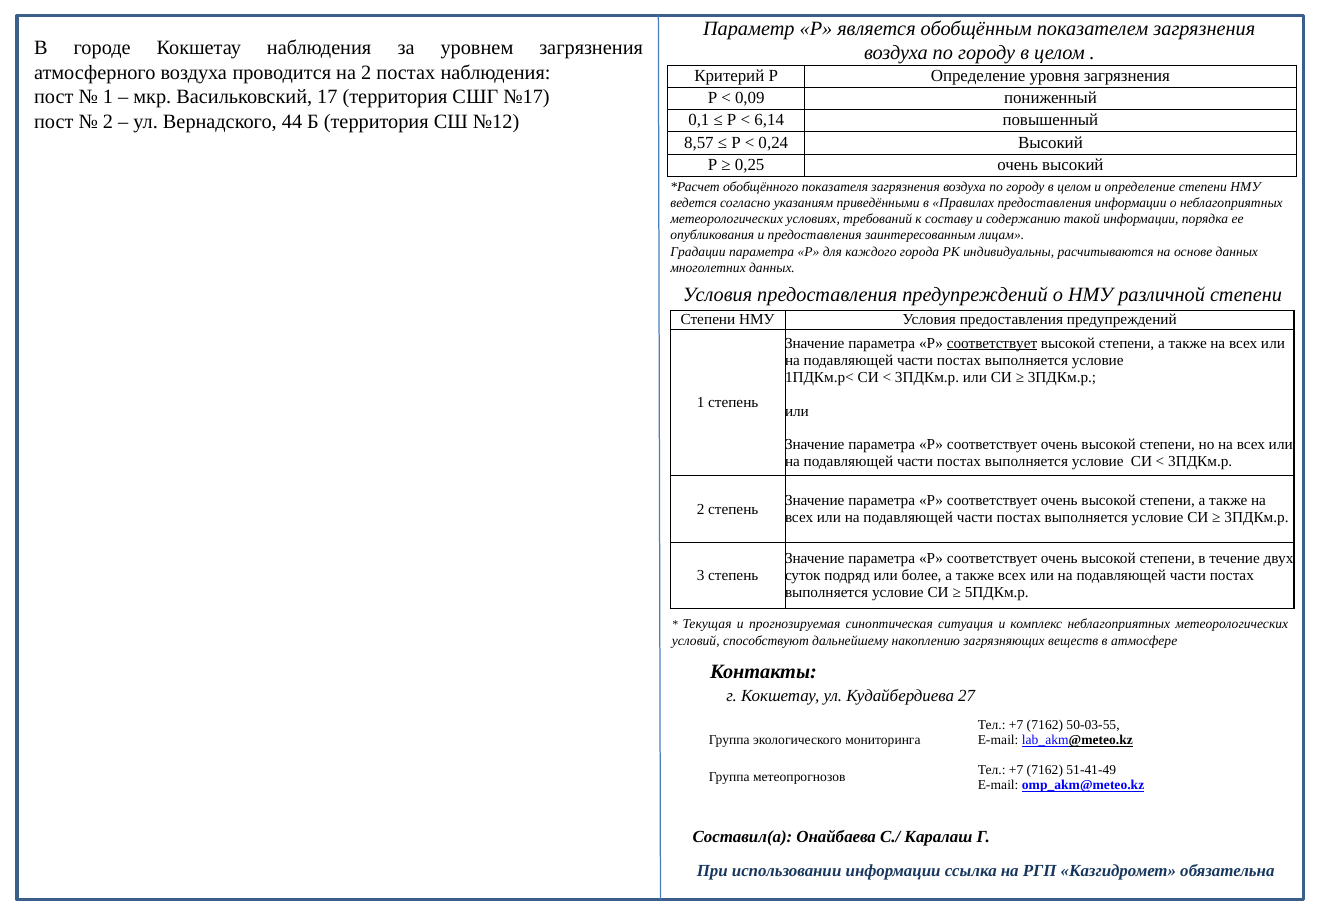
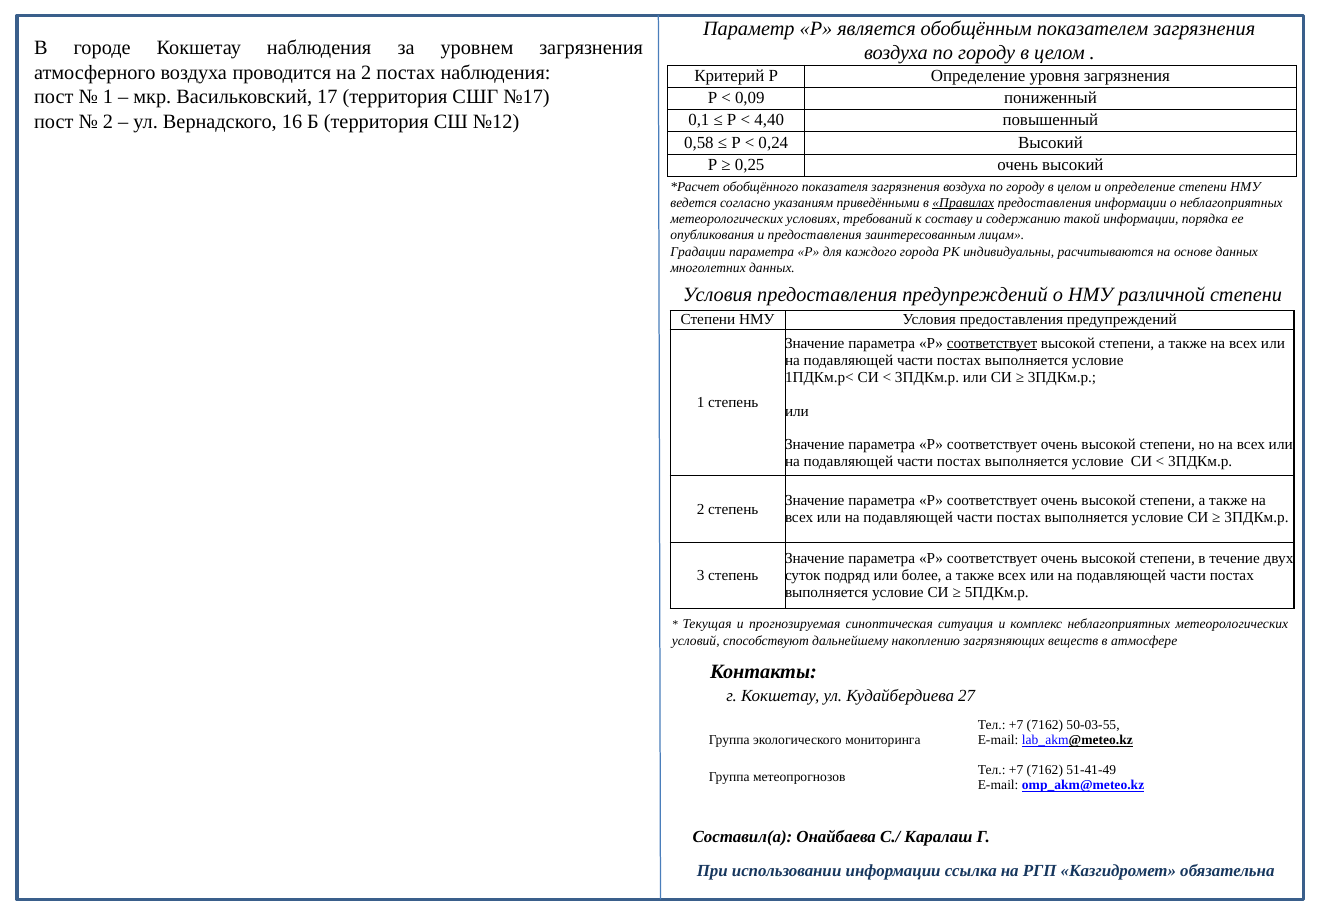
44: 44 -> 16
6,14: 6,14 -> 4,40
8,57: 8,57 -> 0,58
Правилах underline: none -> present
